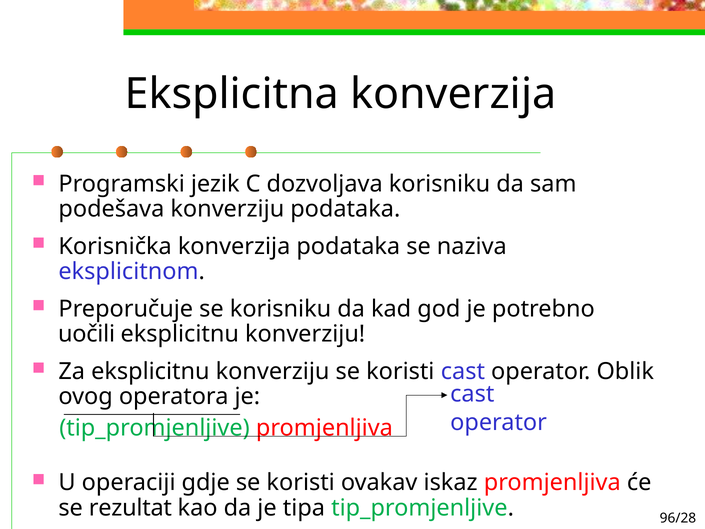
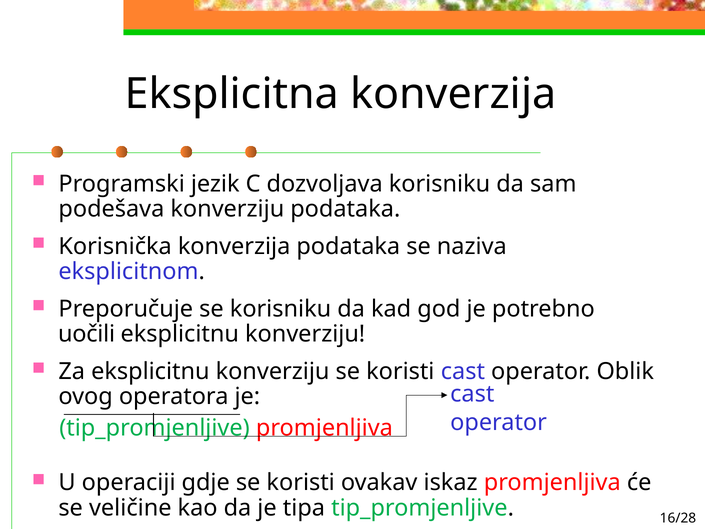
rezultat: rezultat -> veličine
96/28: 96/28 -> 16/28
